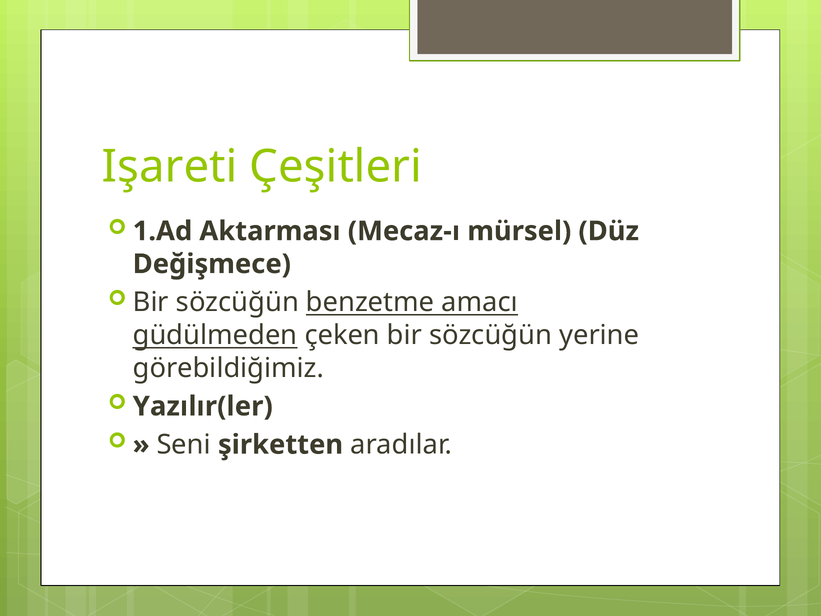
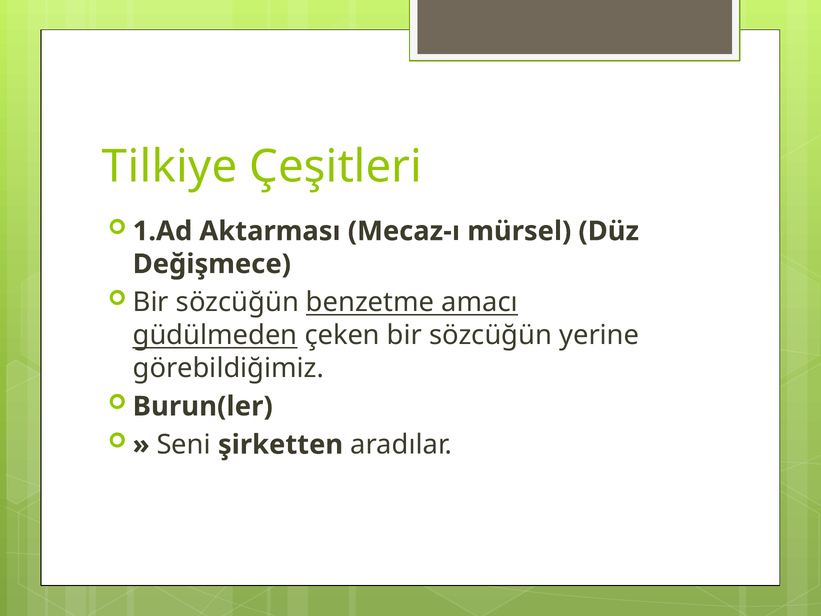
Işareti: Işareti -> Tilkiye
Yazılır(ler: Yazılır(ler -> Burun(ler
